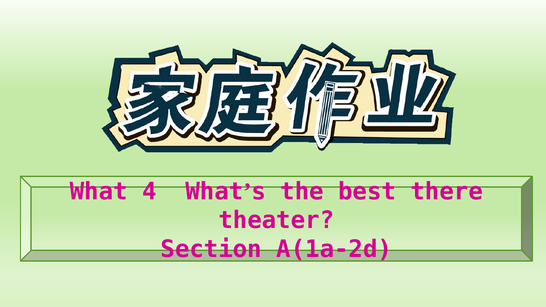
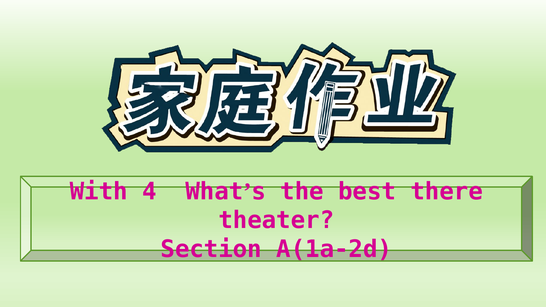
What: What -> With
